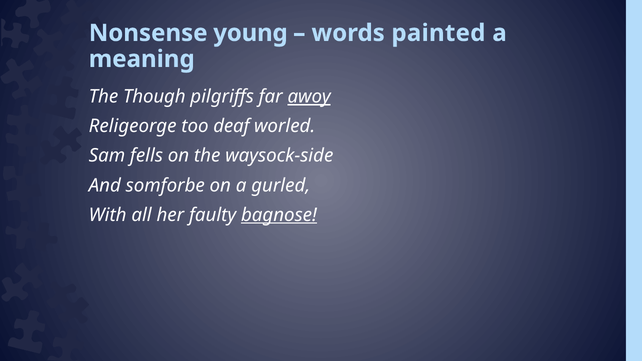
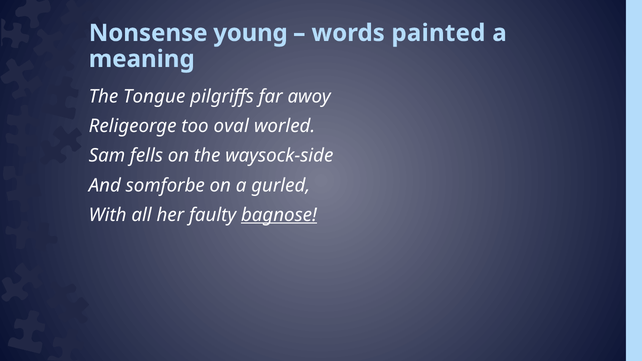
Though: Though -> Tongue
awoy underline: present -> none
deaf: deaf -> oval
